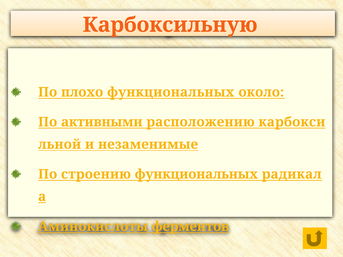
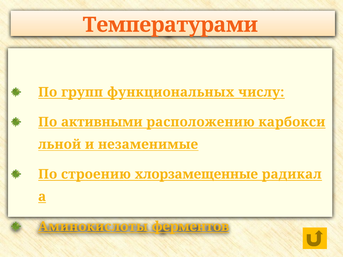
Карбоксильную: Карбоксильную -> Температурами
плохо: плохо -> групп
около: около -> числу
строению функциональных: функциональных -> хлорзамещенные
